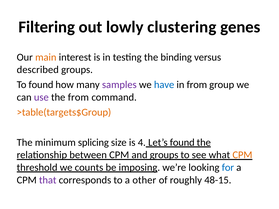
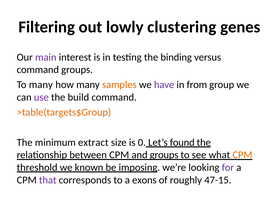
main colour: orange -> purple
described at (38, 70): described -> command
To found: found -> many
samples colour: purple -> orange
have colour: blue -> purple
the from: from -> build
splicing: splicing -> extract
4: 4 -> 0
counts: counts -> known
for colour: blue -> purple
other: other -> exons
48-15: 48-15 -> 47-15
